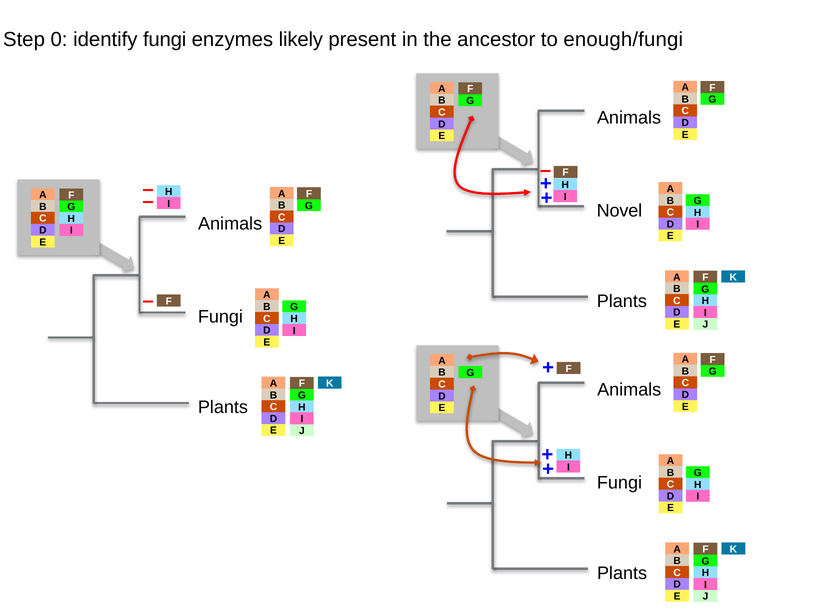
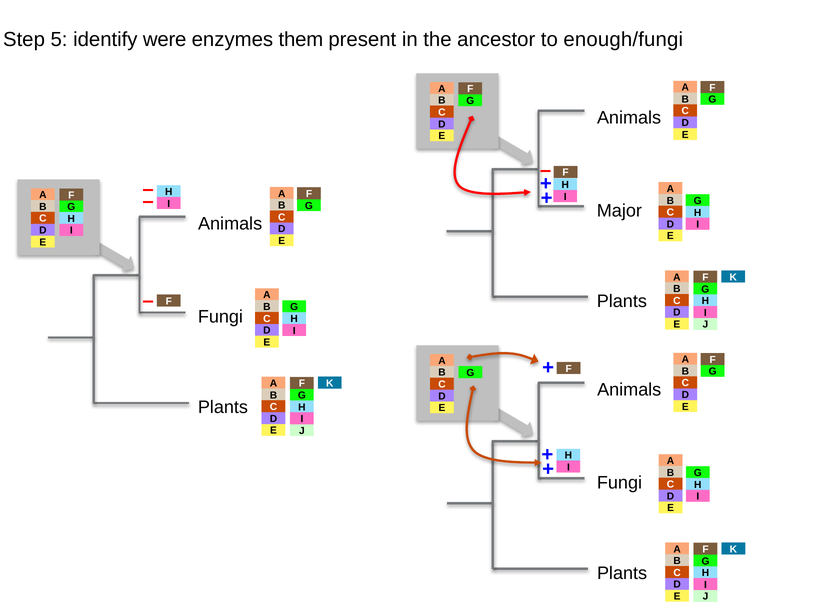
0: 0 -> 5
identify fungi: fungi -> were
likely: likely -> them
Novel: Novel -> Major
